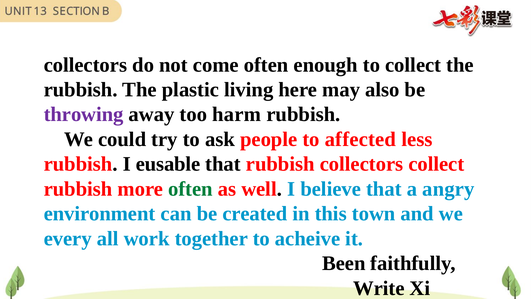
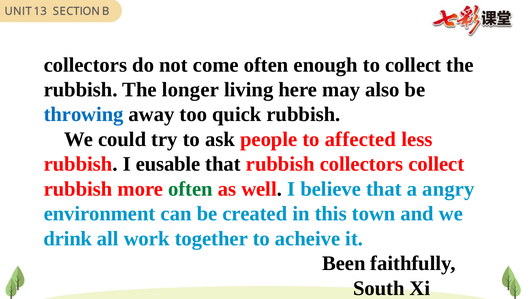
plastic: plastic -> longer
throwing colour: purple -> blue
harm: harm -> quick
every: every -> drink
Write: Write -> South
